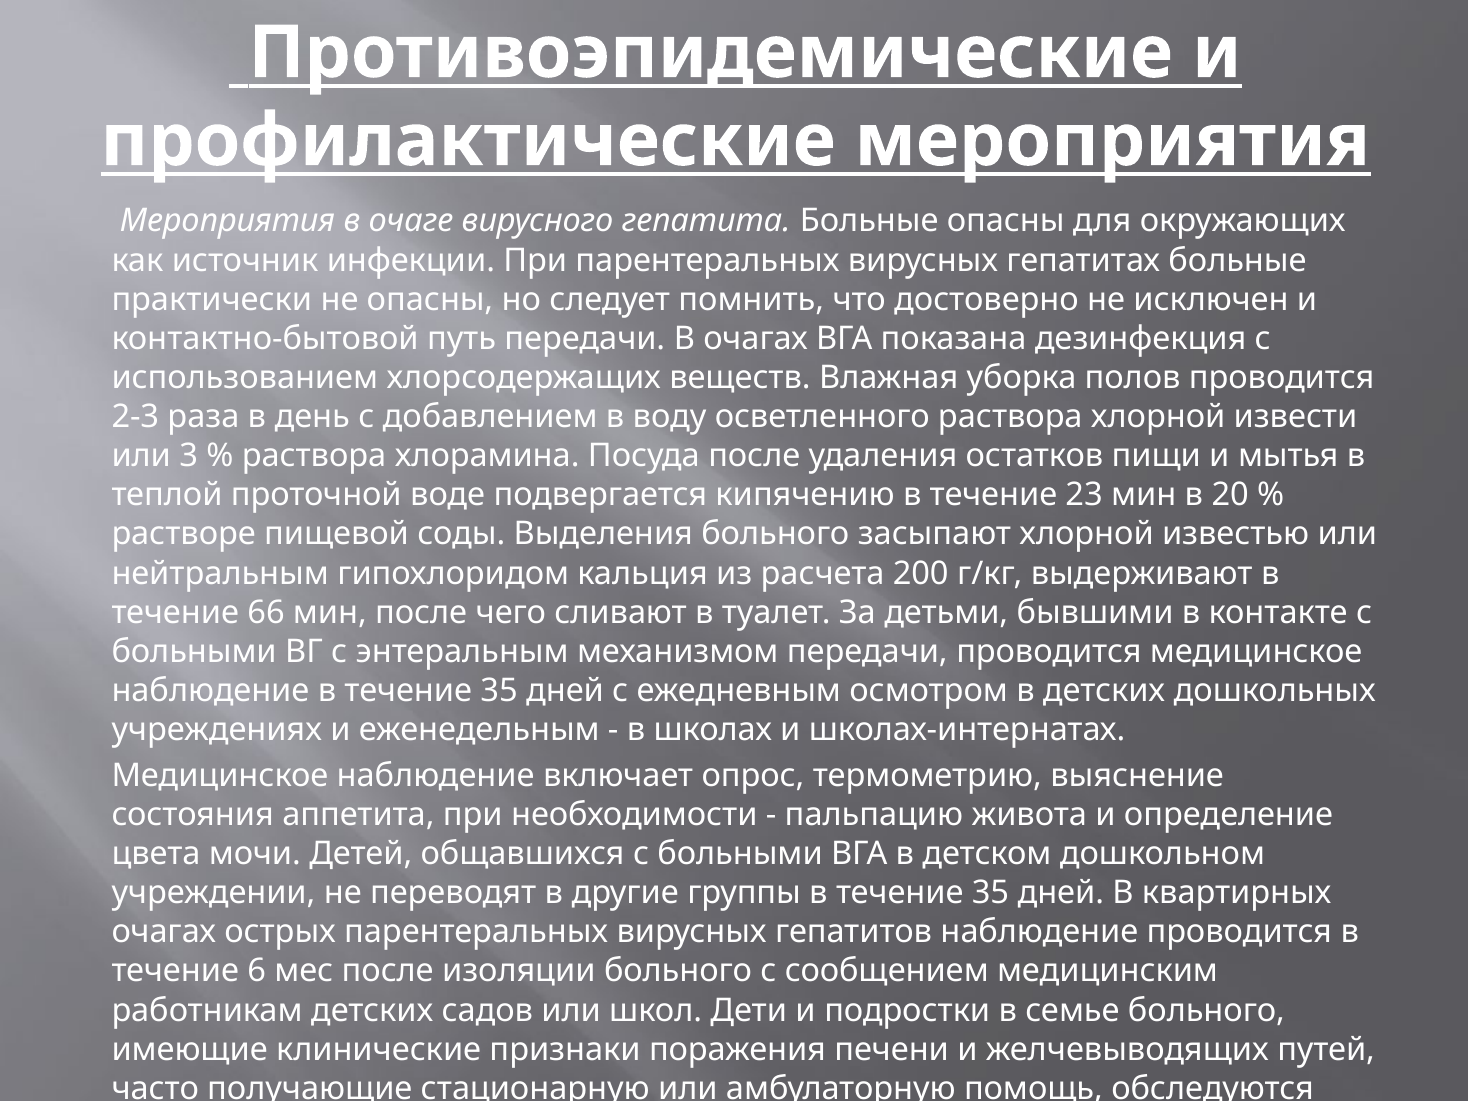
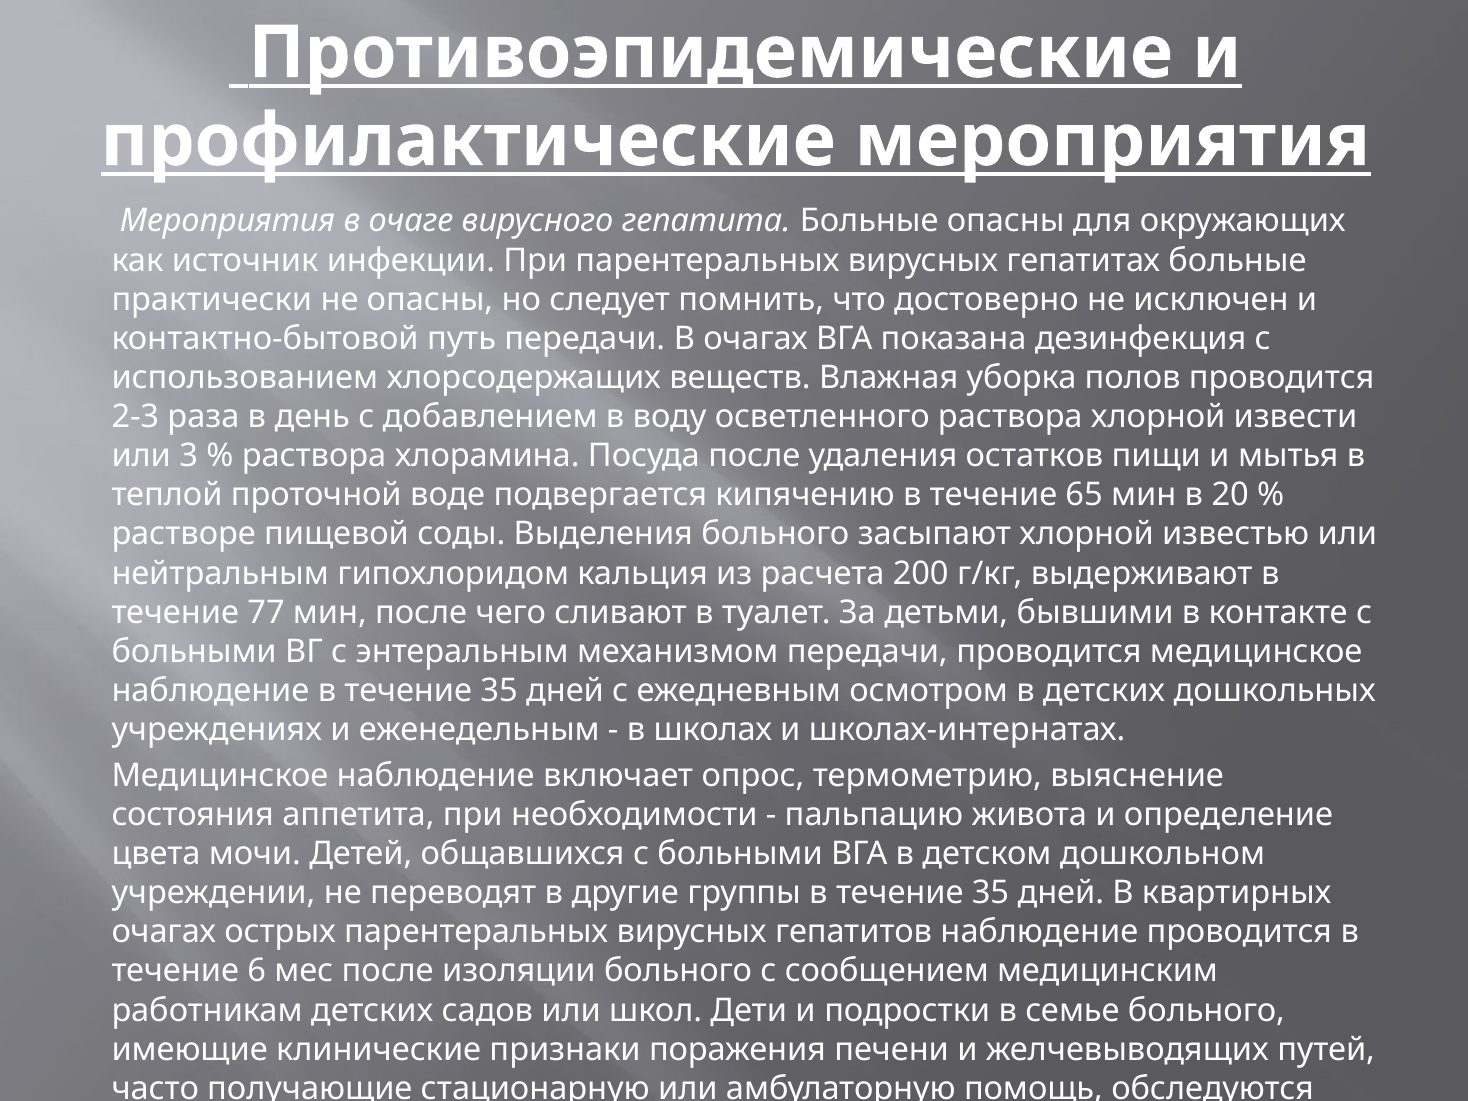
23: 23 -> 65
66: 66 -> 77
